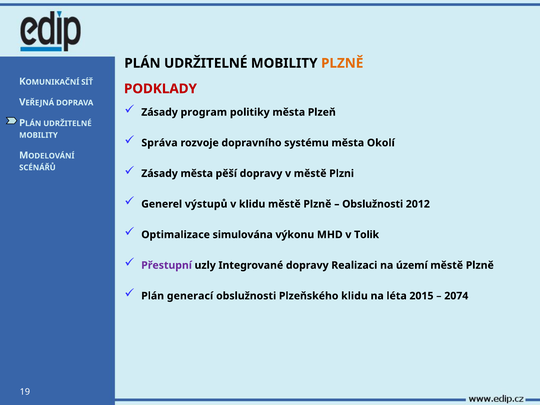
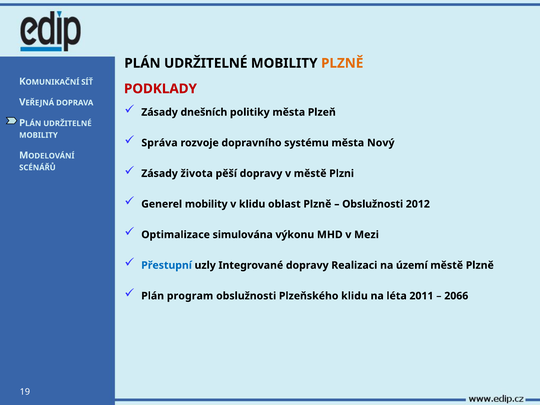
program: program -> dnešních
Okolí: Okolí -> Nový
Zásady města: města -> života
Generel výstupů: výstupů -> mobility
klidu městě: městě -> oblast
Tolik: Tolik -> Mezi
Přestupní colour: purple -> blue
generací: generací -> program
2015: 2015 -> 2011
2074: 2074 -> 2066
